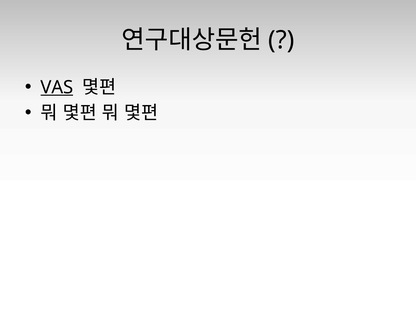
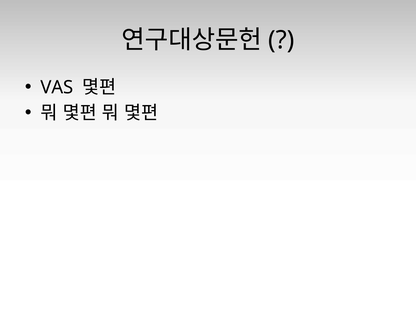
VAS underline: present -> none
